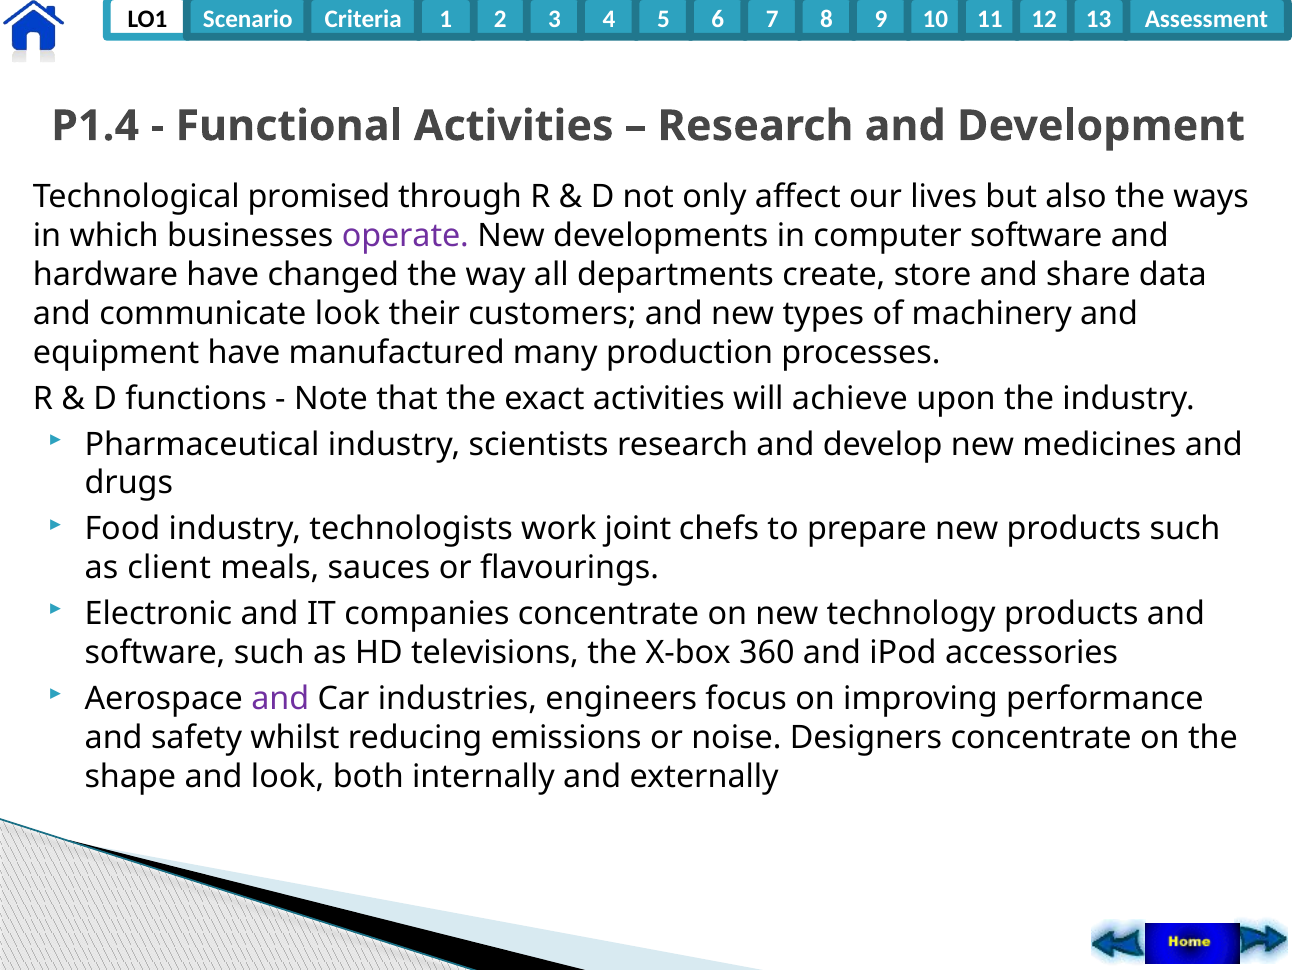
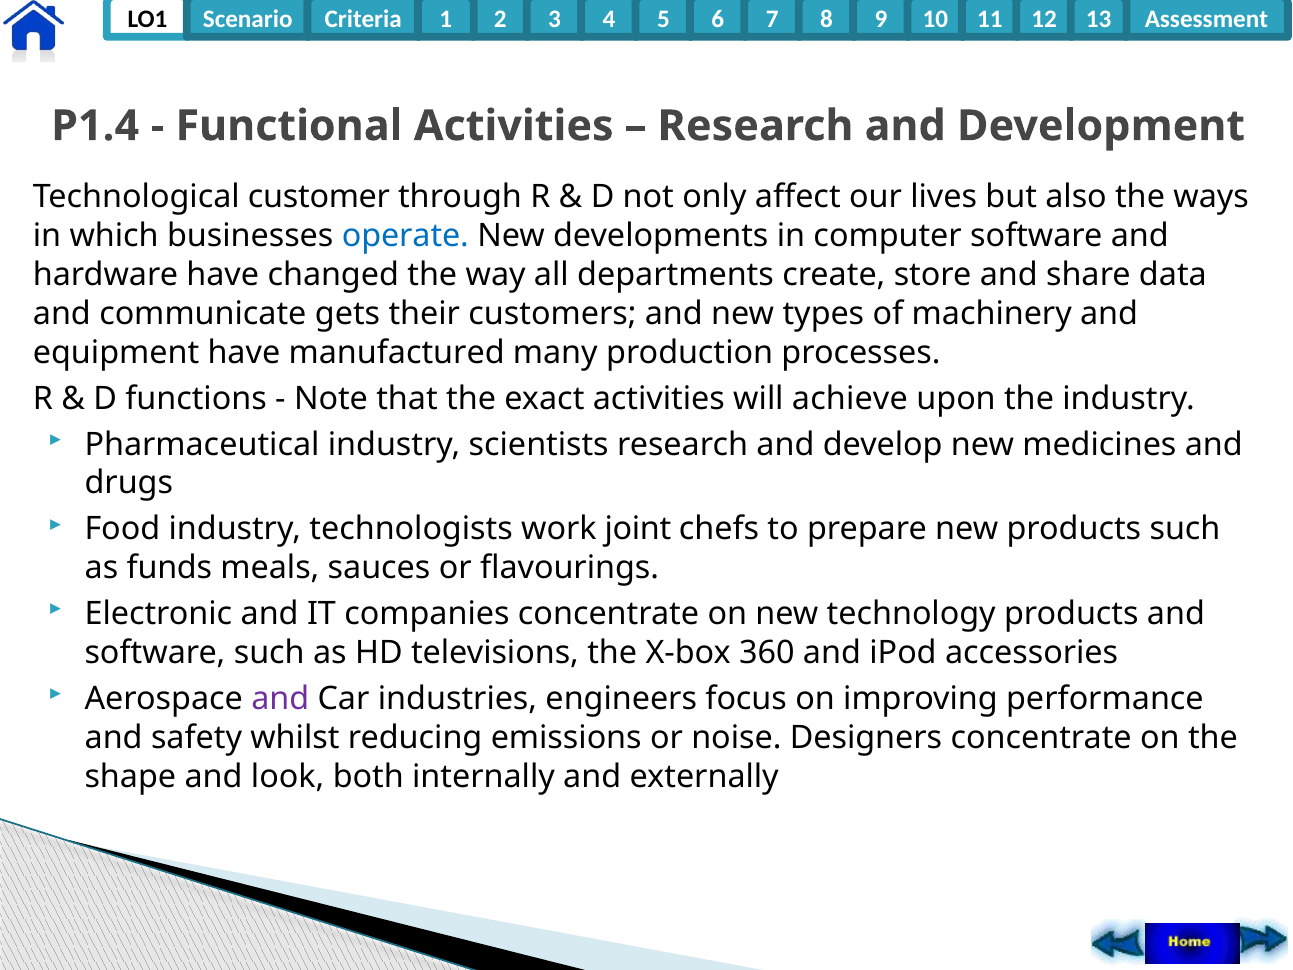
promised: promised -> customer
operate colour: purple -> blue
communicate look: look -> gets
client: client -> funds
